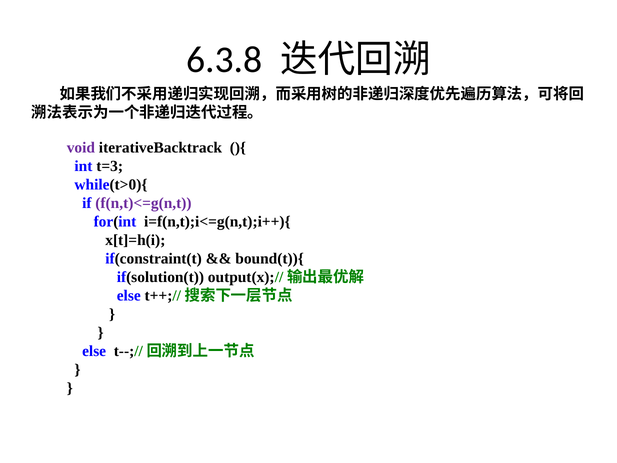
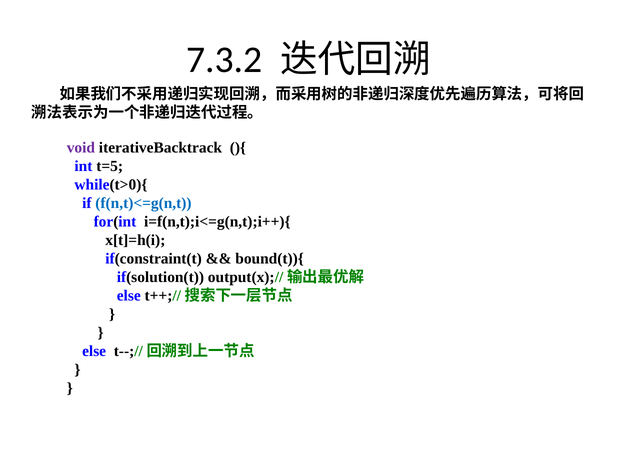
6.3.8: 6.3.8 -> 7.3.2
t=3: t=3 -> t=5
f(n,t)<=g(n,t colour: purple -> blue
